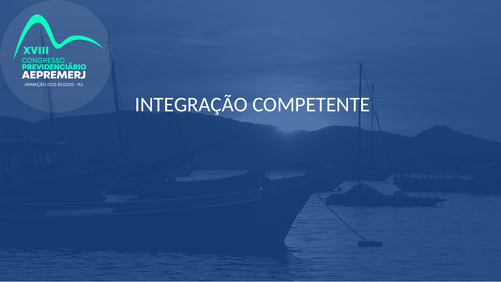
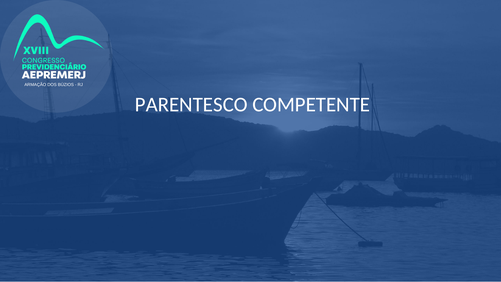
INTEGRAÇÃO: INTEGRAÇÃO -> PARENTESCO
